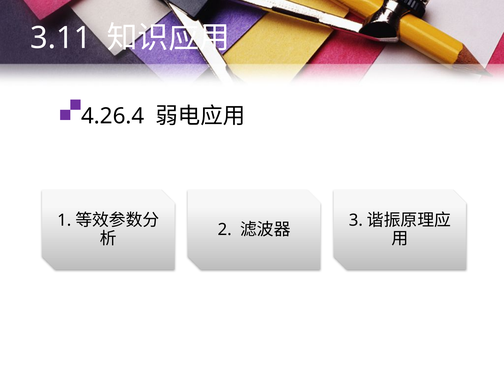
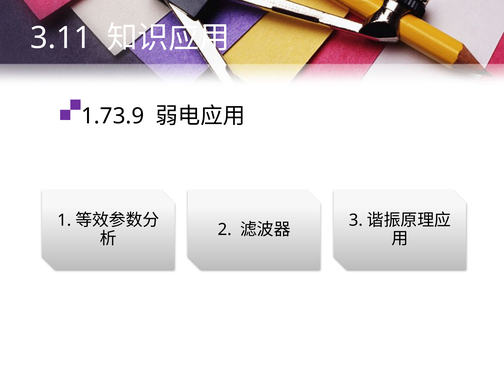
4.26.4: 4.26.4 -> 1.73.9
